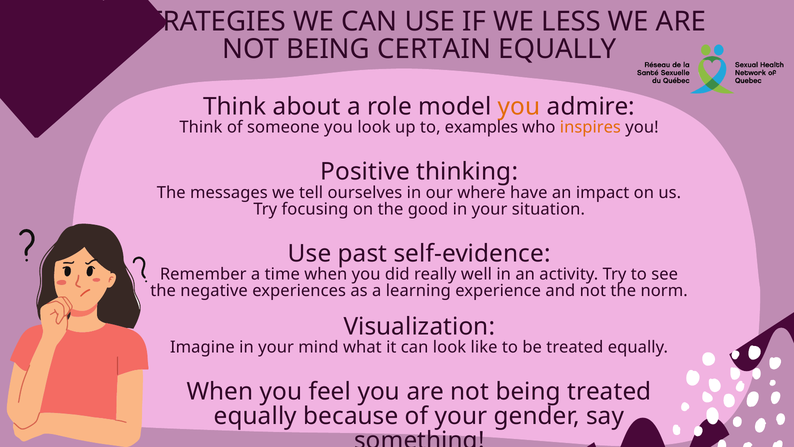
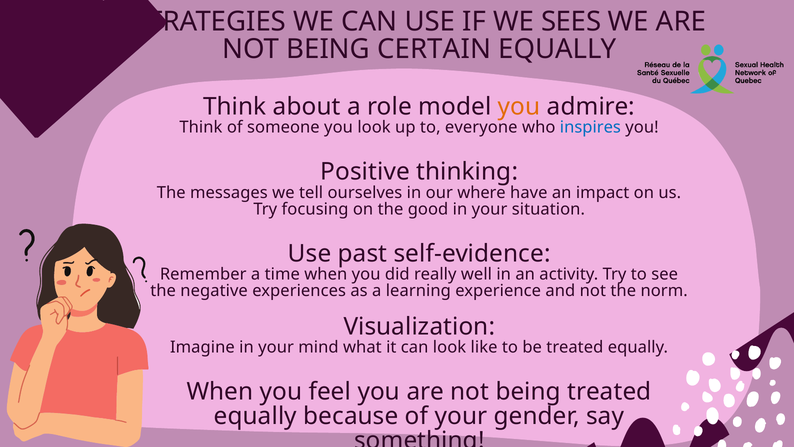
LESS: LESS -> SEES
examples: examples -> everyone
inspires colour: orange -> blue
